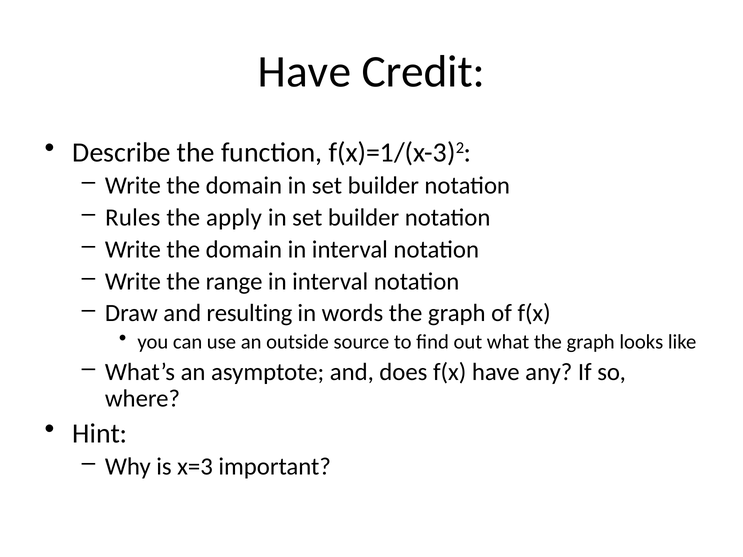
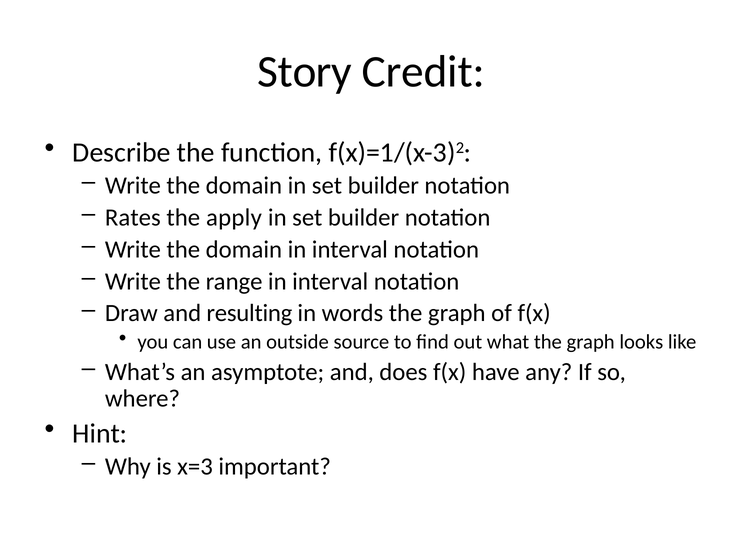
Have at (304, 72): Have -> Story
Rules: Rules -> Rates
